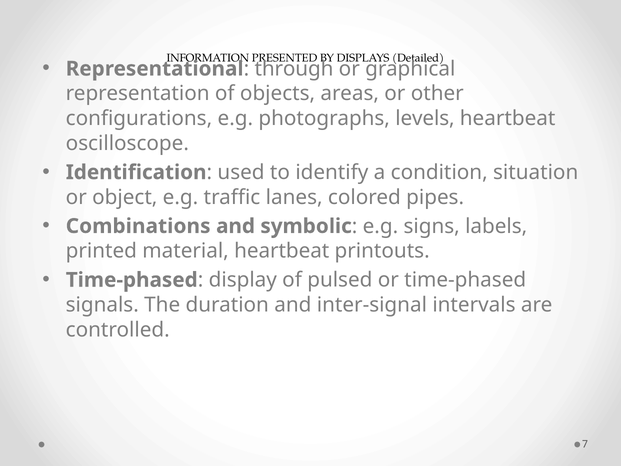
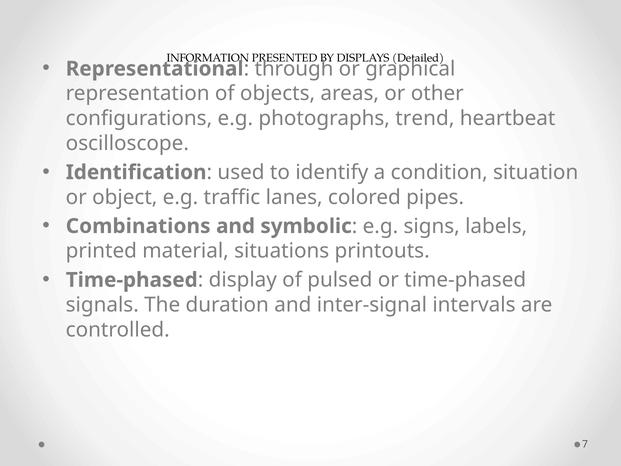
levels: levels -> trend
material heartbeat: heartbeat -> situations
